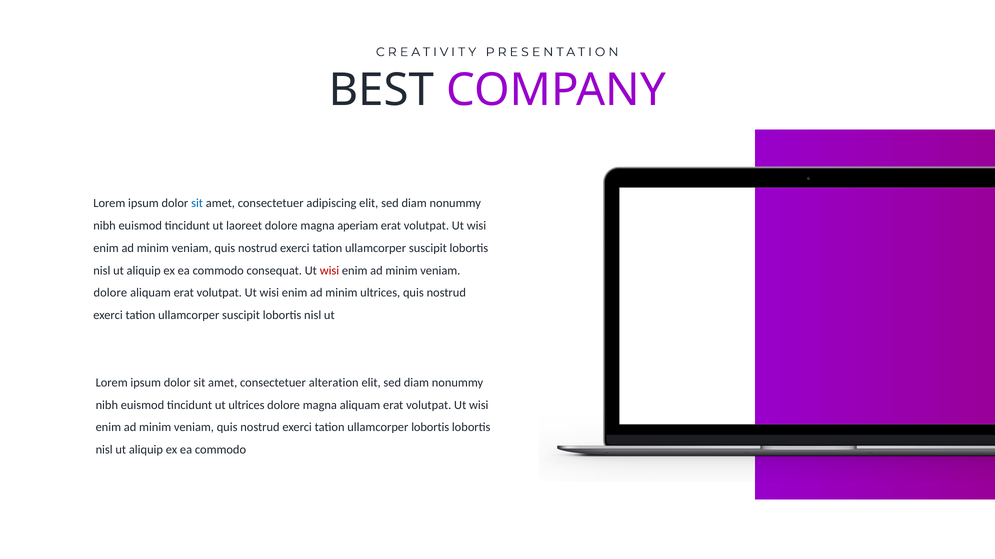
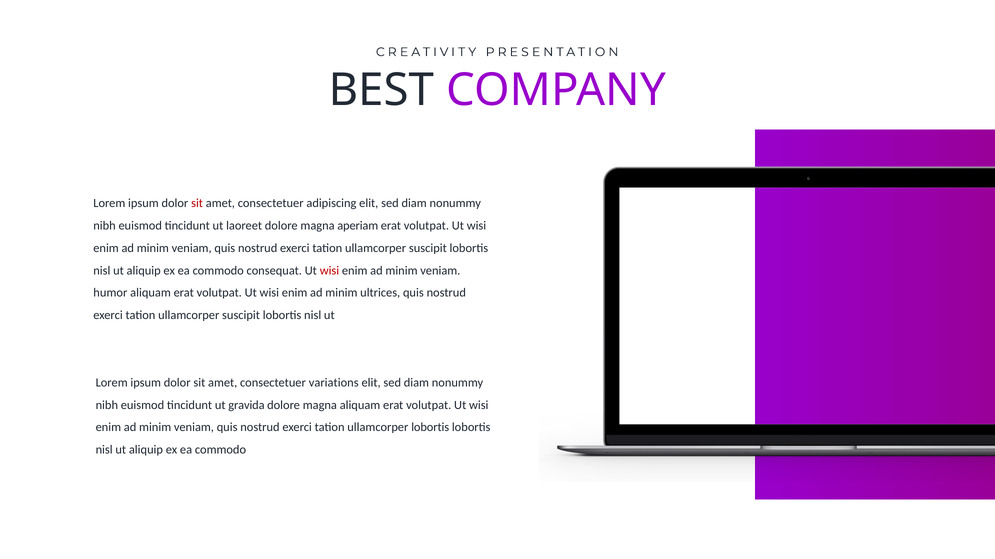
sit at (197, 204) colour: blue -> red
dolore at (110, 293): dolore -> humor
alteration: alteration -> variations
ut ultrices: ultrices -> gravida
